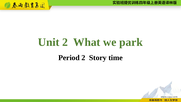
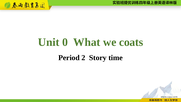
Unit 2: 2 -> 0
park: park -> coats
